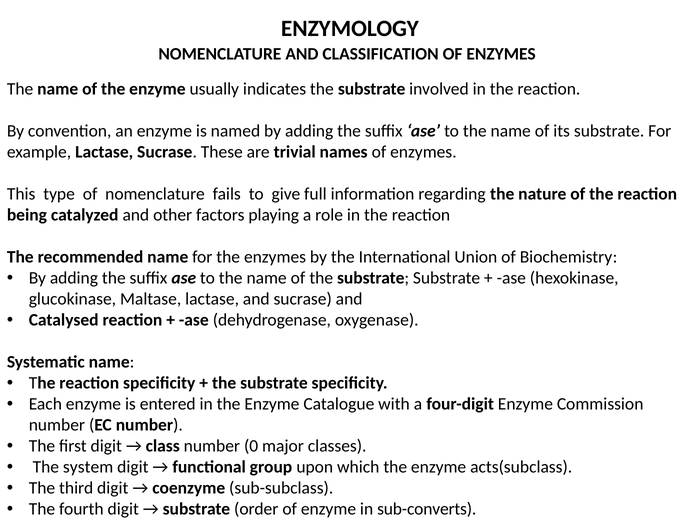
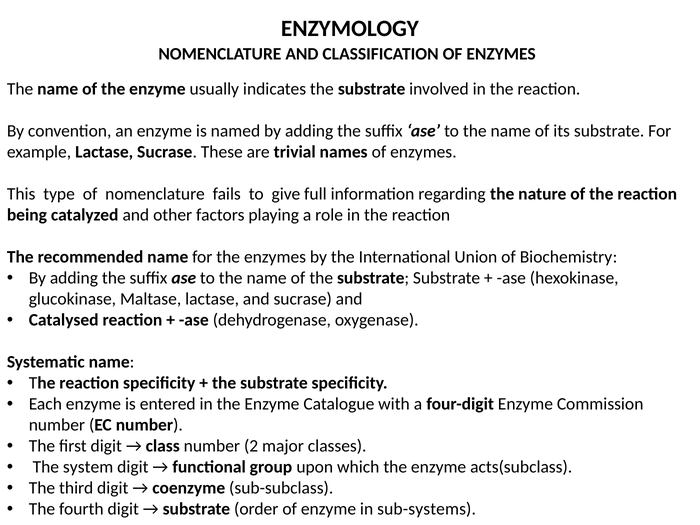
0: 0 -> 2
sub-converts: sub-converts -> sub-systems
